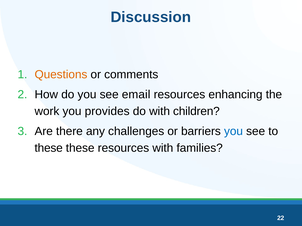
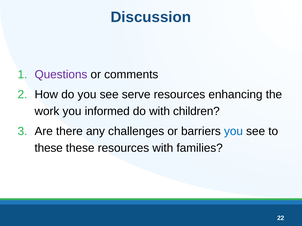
Questions colour: orange -> purple
email: email -> serve
provides: provides -> informed
